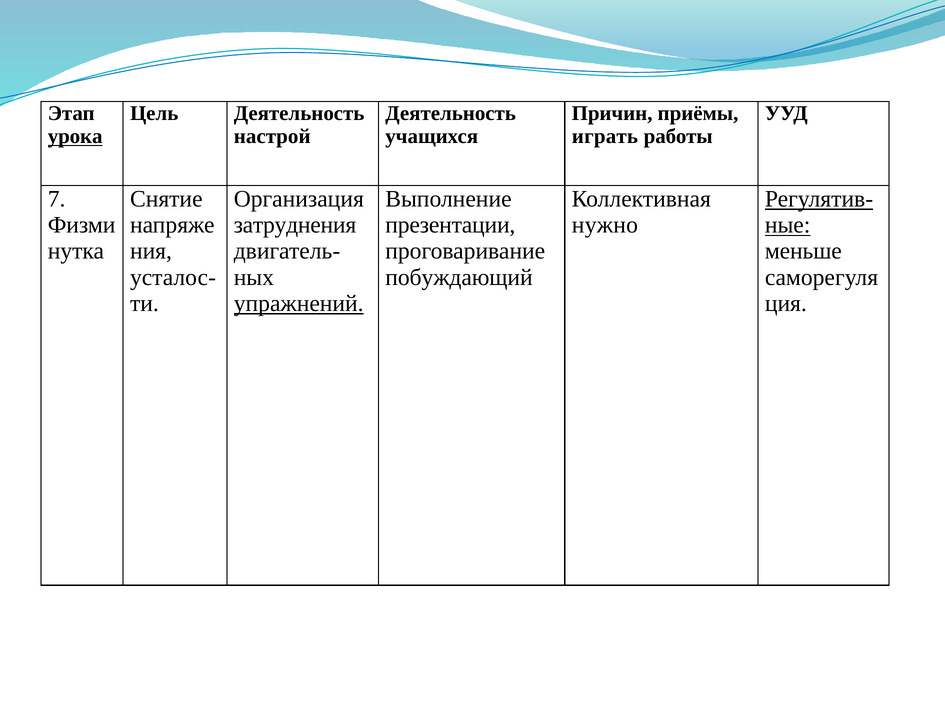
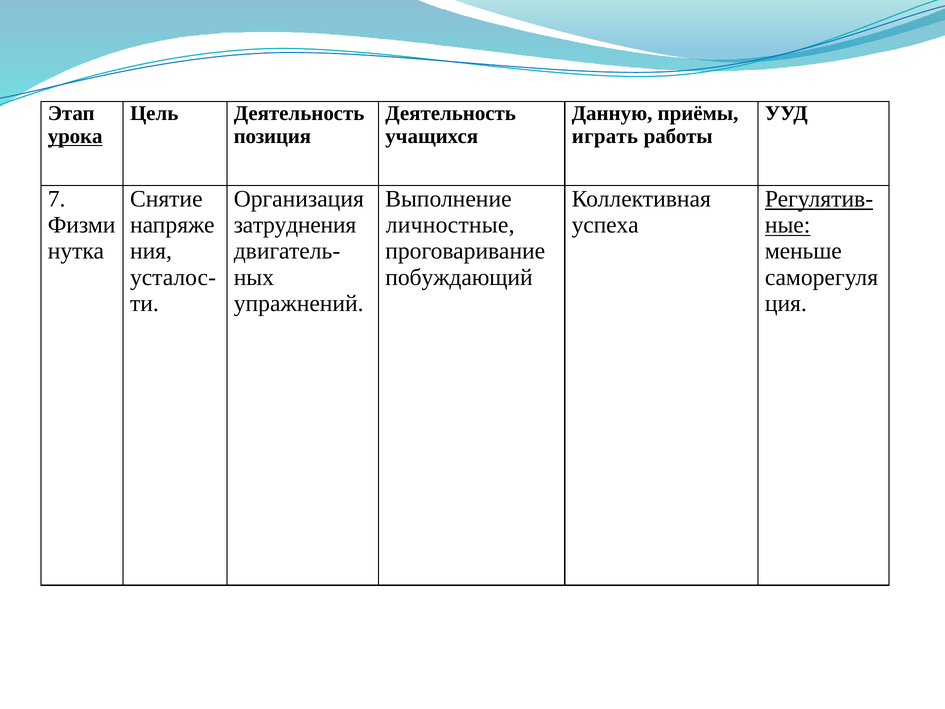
Причин: Причин -> Данную
настрой: настрой -> позиция
презентации: презентации -> личностные
нужно: нужно -> успеха
упражнений underline: present -> none
